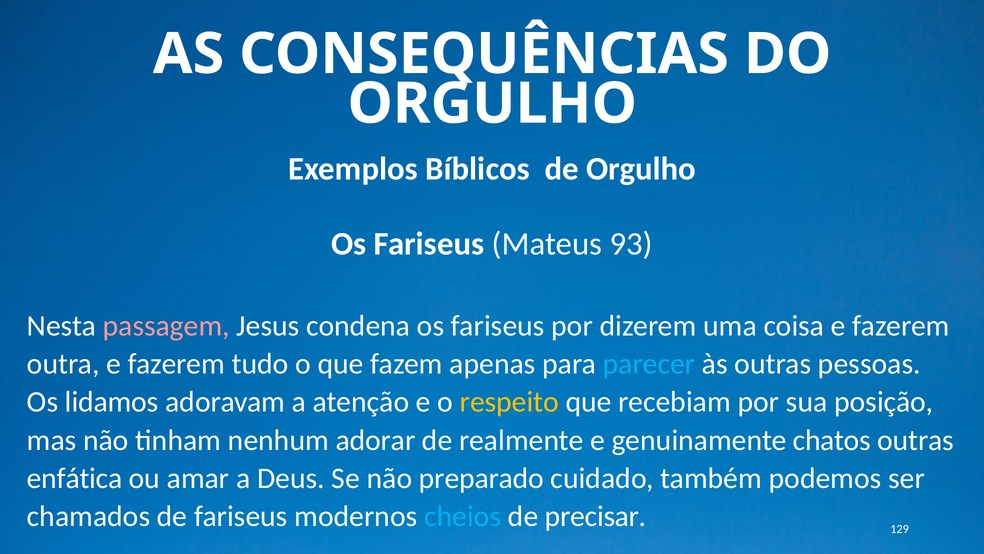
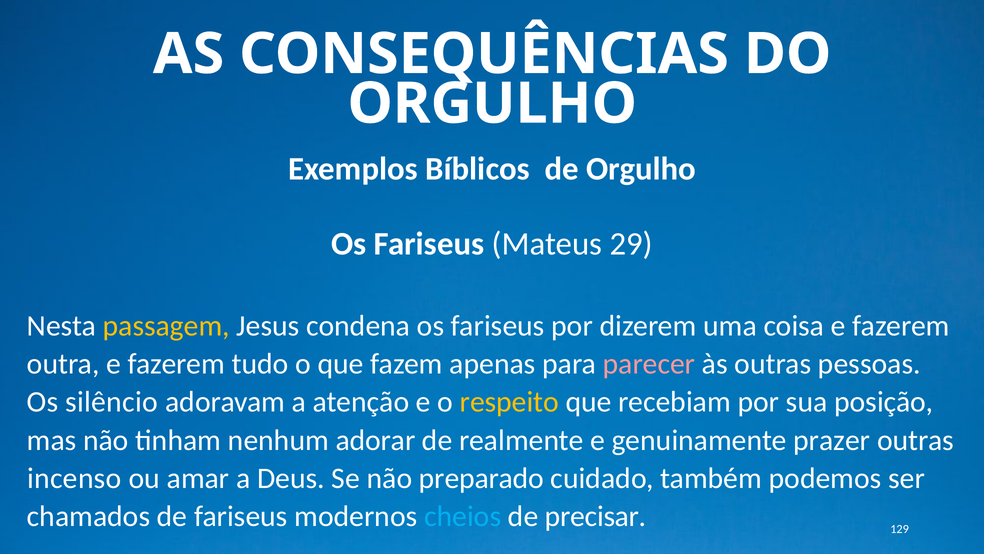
93: 93 -> 29
passagem colour: pink -> yellow
parecer colour: light blue -> pink
lidamos: lidamos -> silêncio
chatos: chatos -> prazer
enfática: enfática -> incenso
